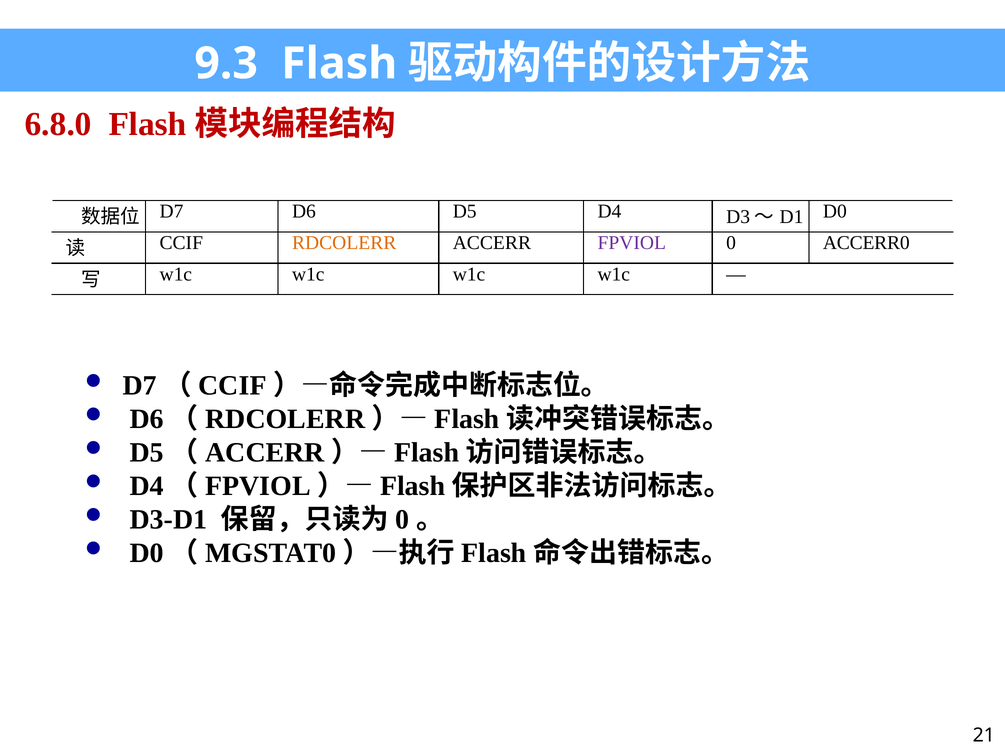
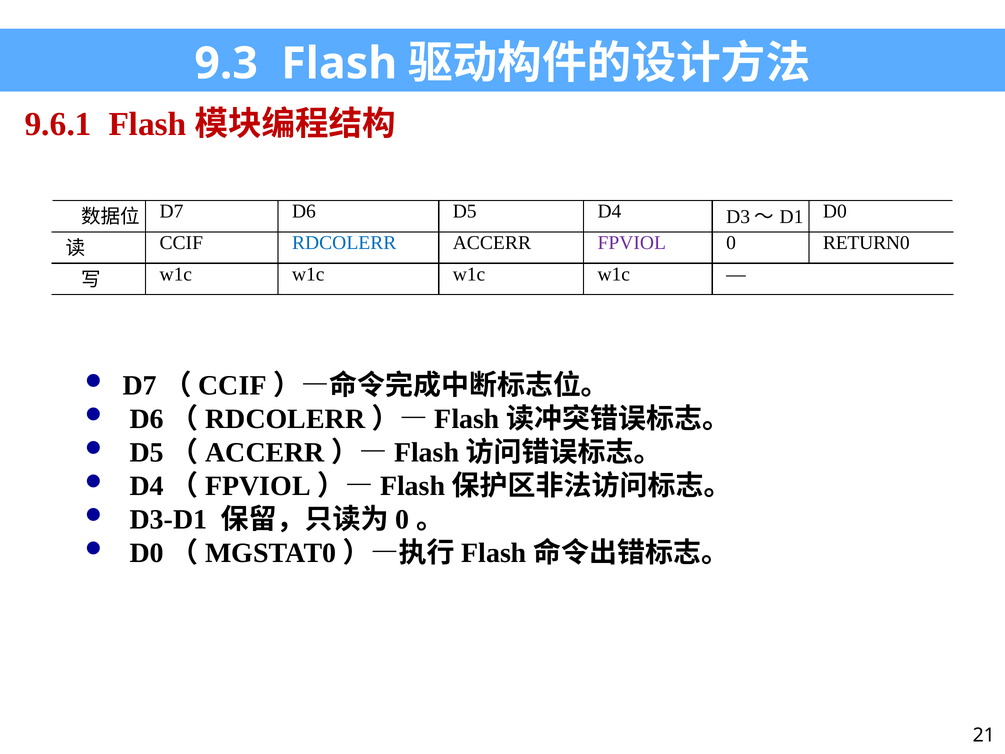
6.8.0: 6.8.0 -> 9.6.1
RDCOLERR colour: orange -> blue
ACCERR0: ACCERR0 -> RETURN0
